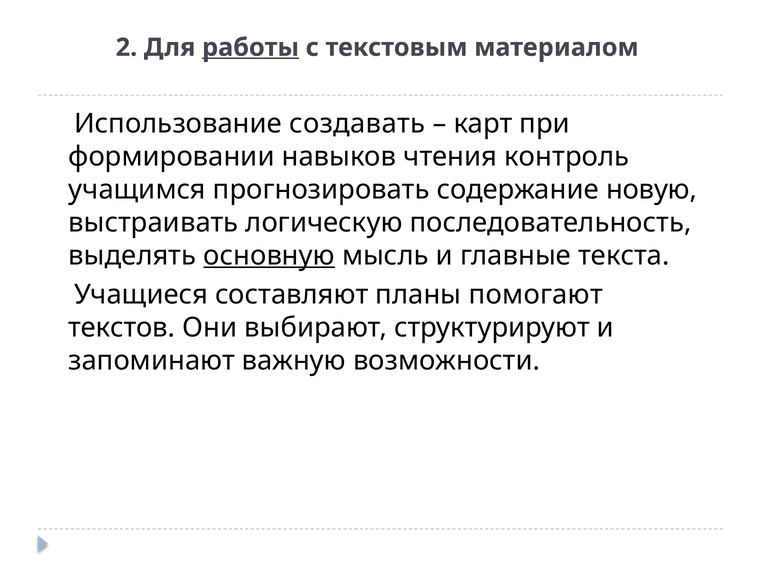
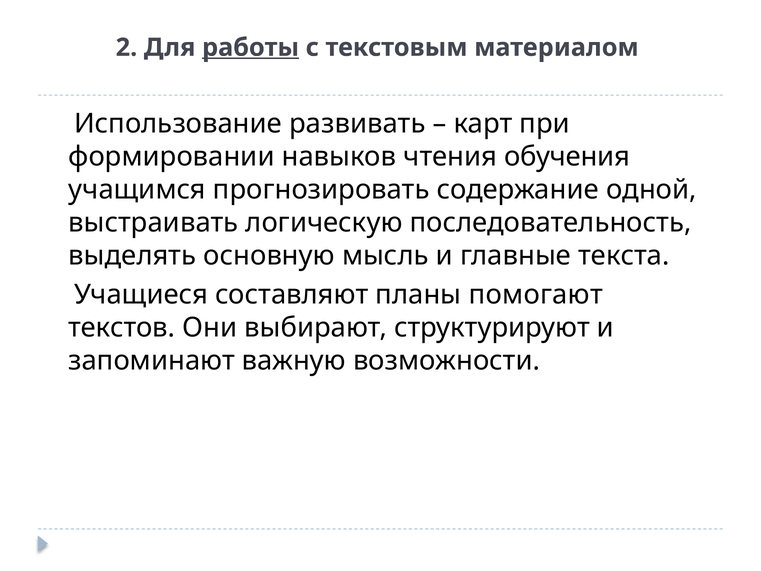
создавать: создавать -> развивать
контроль: контроль -> обучения
новую: новую -> одной
основную underline: present -> none
